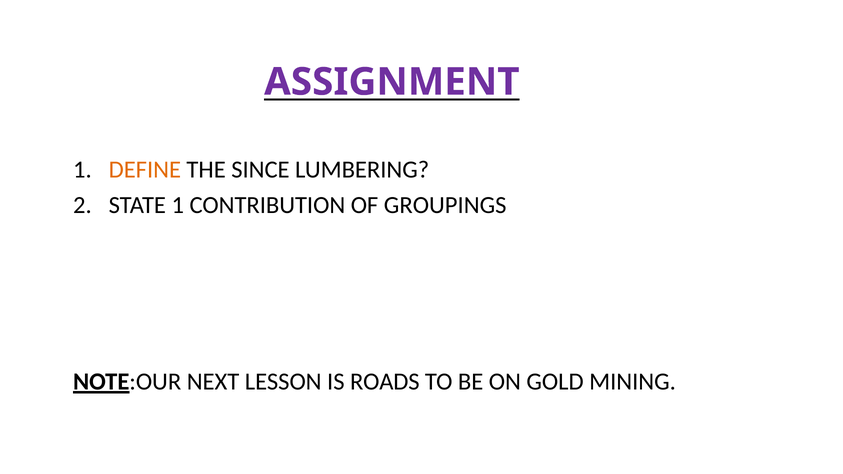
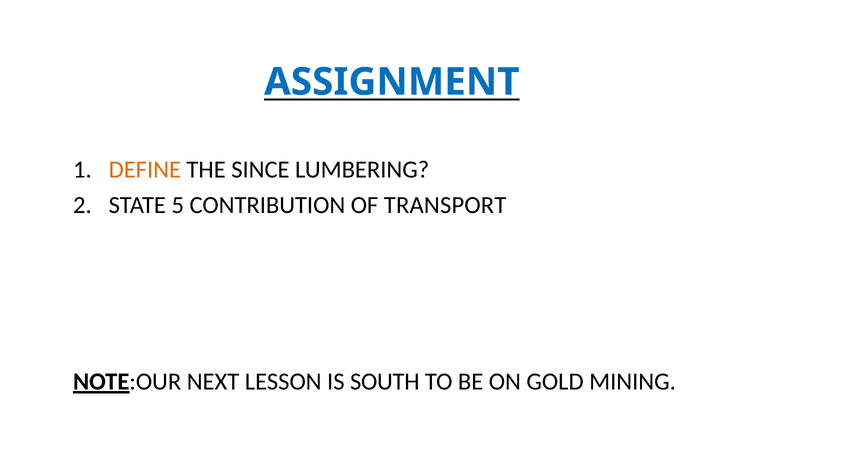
ASSIGNMENT colour: purple -> blue
STATE 1: 1 -> 5
GROUPINGS: GROUPINGS -> TRANSPORT
ROADS: ROADS -> SOUTH
